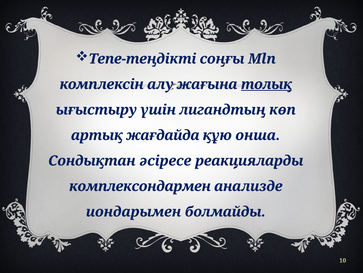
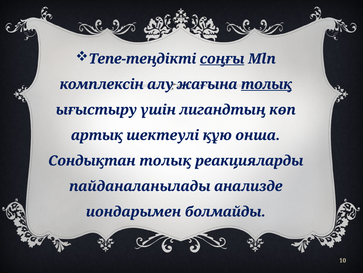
соңғы underline: none -> present
жағдайда: жағдайда -> шектеулі
Сондықтан әсіресе: әсіресе -> толық
комплексондармен: комплексондармен -> пайданаланылады
